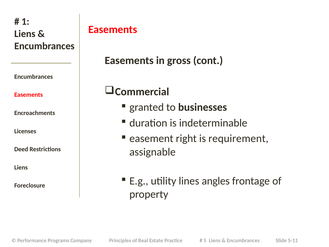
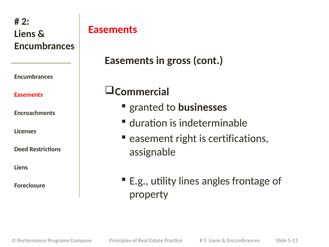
1: 1 -> 2
requirement: requirement -> certifications
